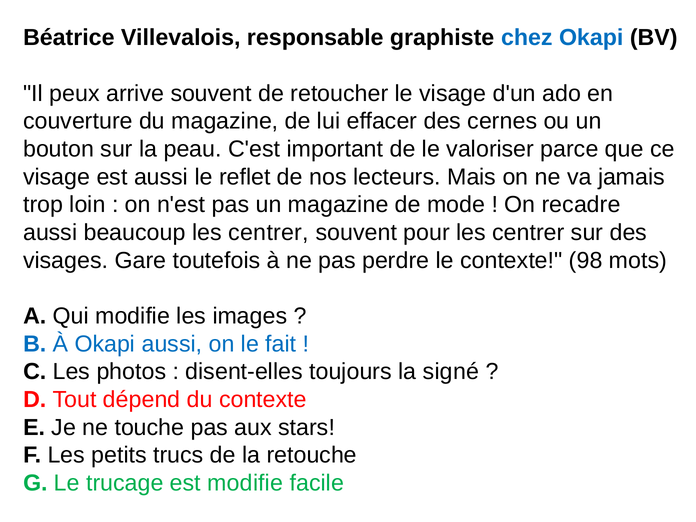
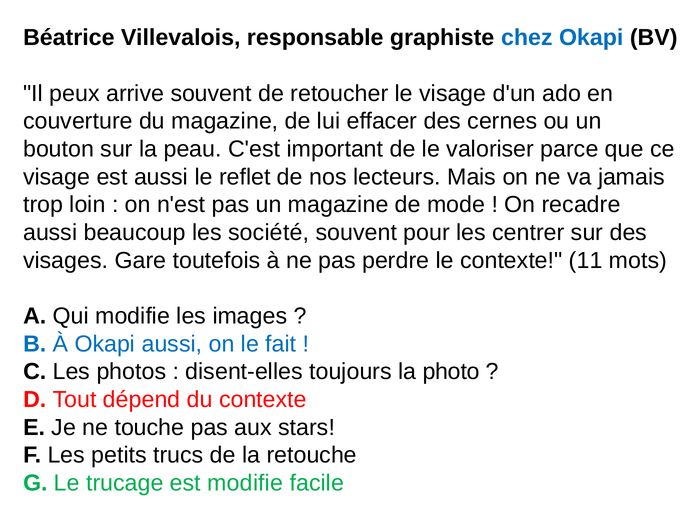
beaucoup les centrer: centrer -> société
98: 98 -> 11
signé: signé -> photo
